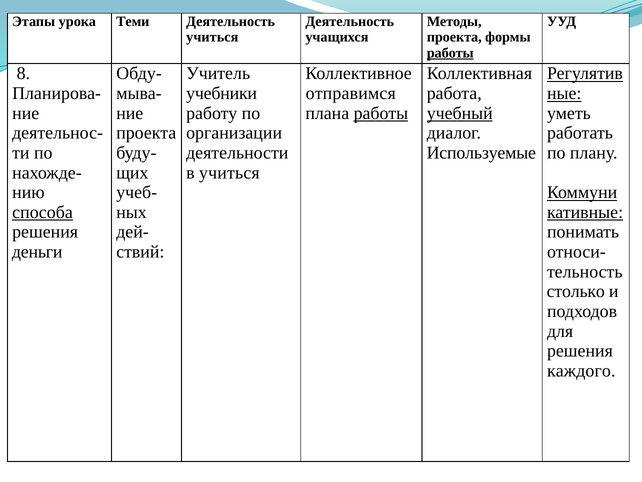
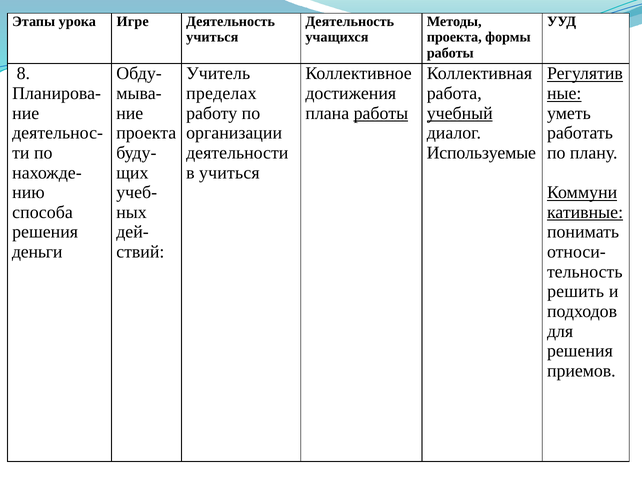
Теми: Теми -> Игре
работы at (450, 53) underline: present -> none
учебники: учебники -> пределах
отправимся: отправимся -> достижения
способа underline: present -> none
столько: столько -> решить
каждого: каждого -> приемов
